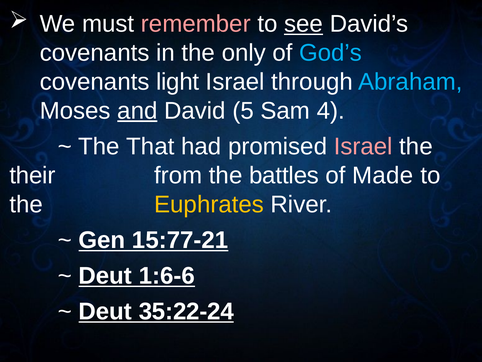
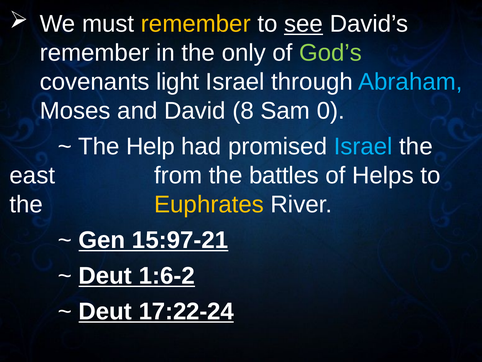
remember at (196, 24) colour: pink -> yellow
covenants at (95, 53): covenants -> remember
God’s colour: light blue -> light green
and underline: present -> none
5: 5 -> 8
4: 4 -> 0
That: That -> Help
Israel at (363, 146) colour: pink -> light blue
their: their -> east
Made: Made -> Helps
15:77-21: 15:77-21 -> 15:97-21
1:6-6: 1:6-6 -> 1:6-2
35:22-24: 35:22-24 -> 17:22-24
